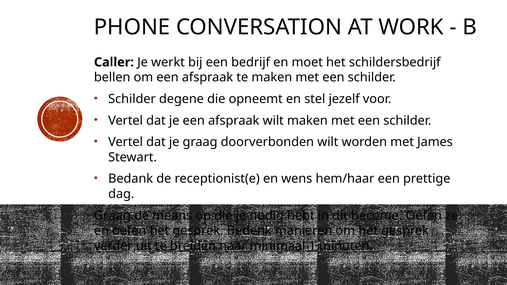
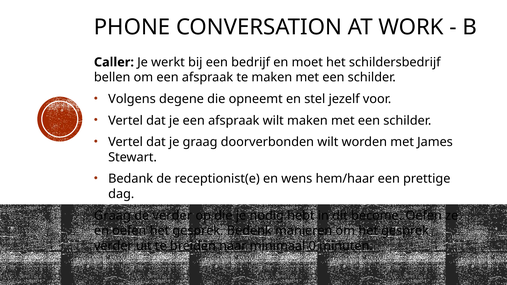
Schilder at (132, 99): Schilder -> Volgens
de means: means -> verder
1: 1 -> 0
